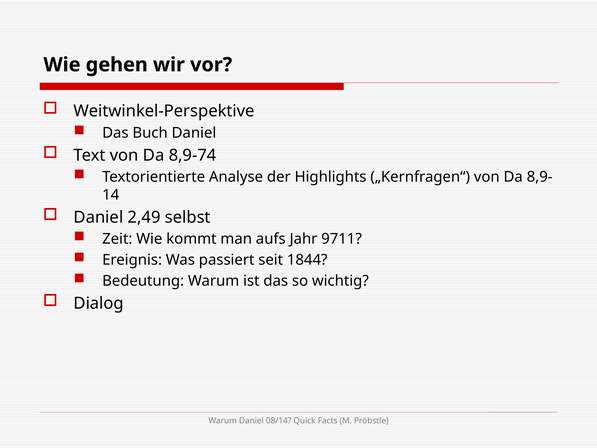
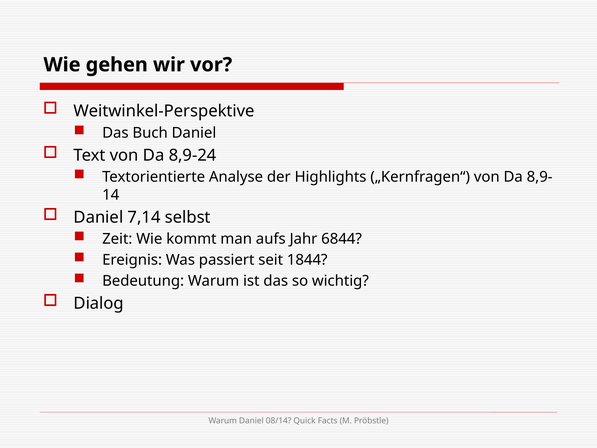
8,9-74: 8,9-74 -> 8,9-24
2,49: 2,49 -> 7,14
9711: 9711 -> 6844
